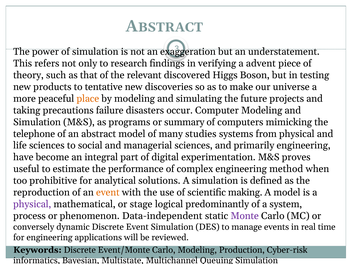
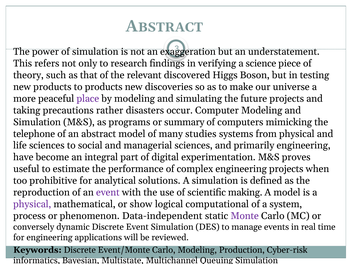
advent: advent -> science
to tentative: tentative -> products
place colour: orange -> purple
failure: failure -> rather
engineering method: method -> projects
event at (108, 192) colour: orange -> purple
stage: stage -> show
predominantly: predominantly -> computational
